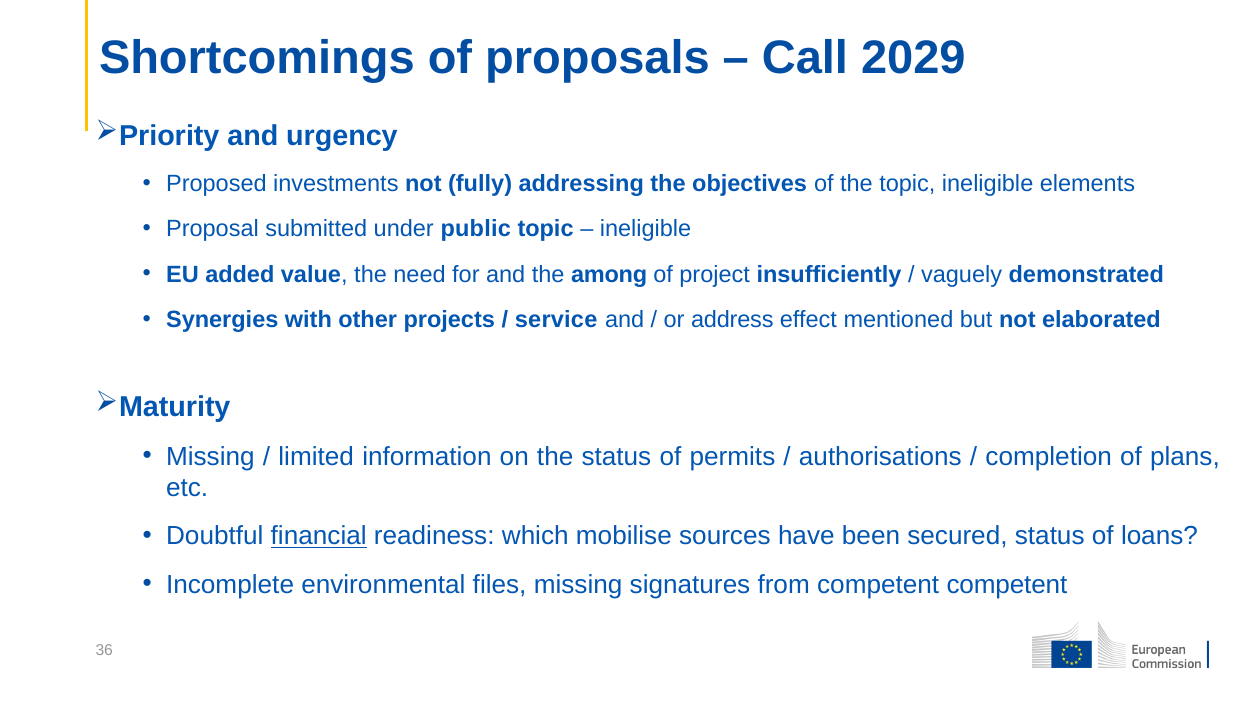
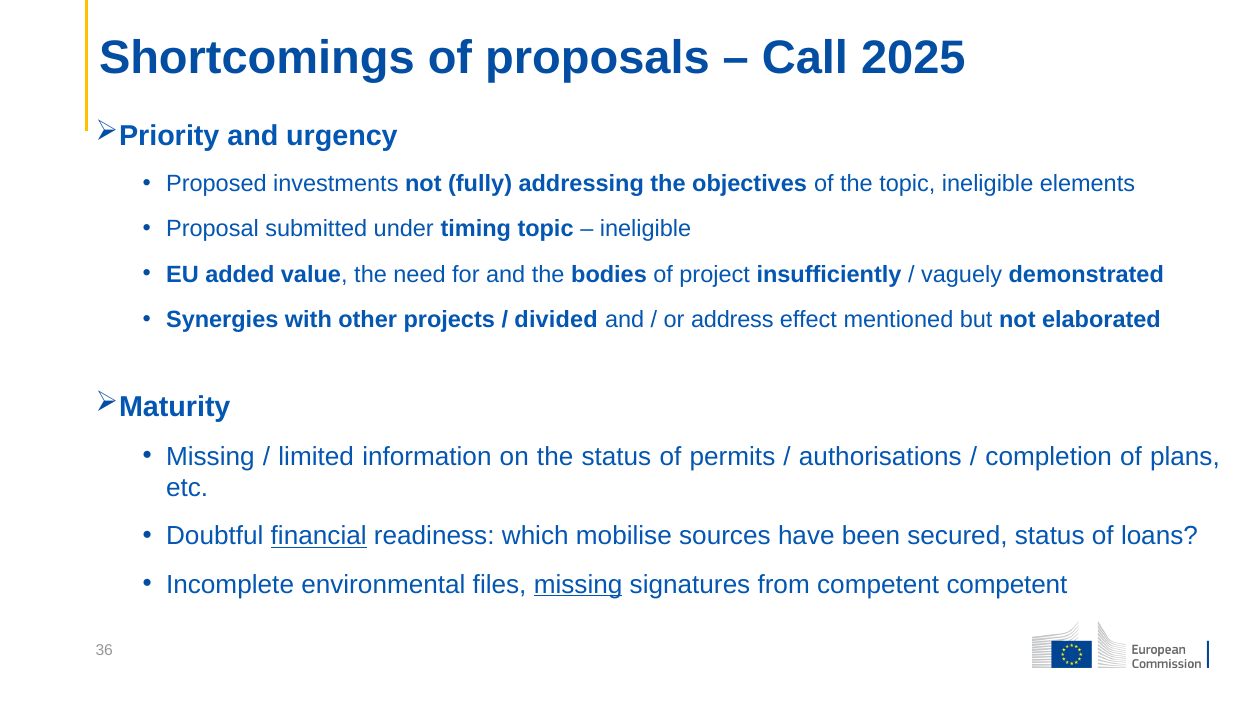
2029: 2029 -> 2025
public: public -> timing
among: among -> bodies
service: service -> divided
missing at (578, 585) underline: none -> present
